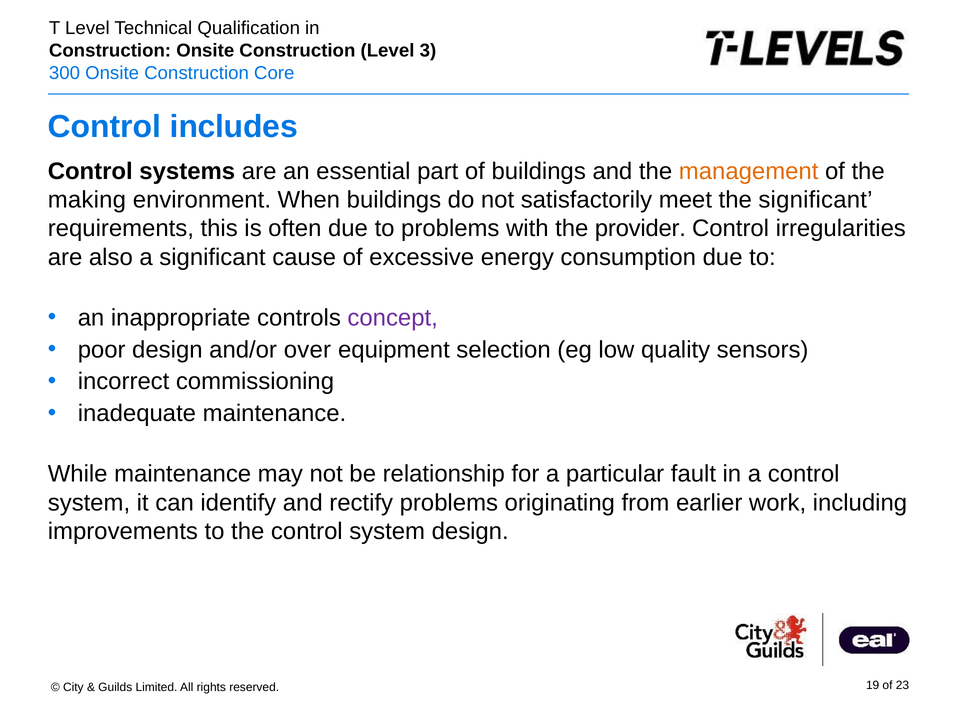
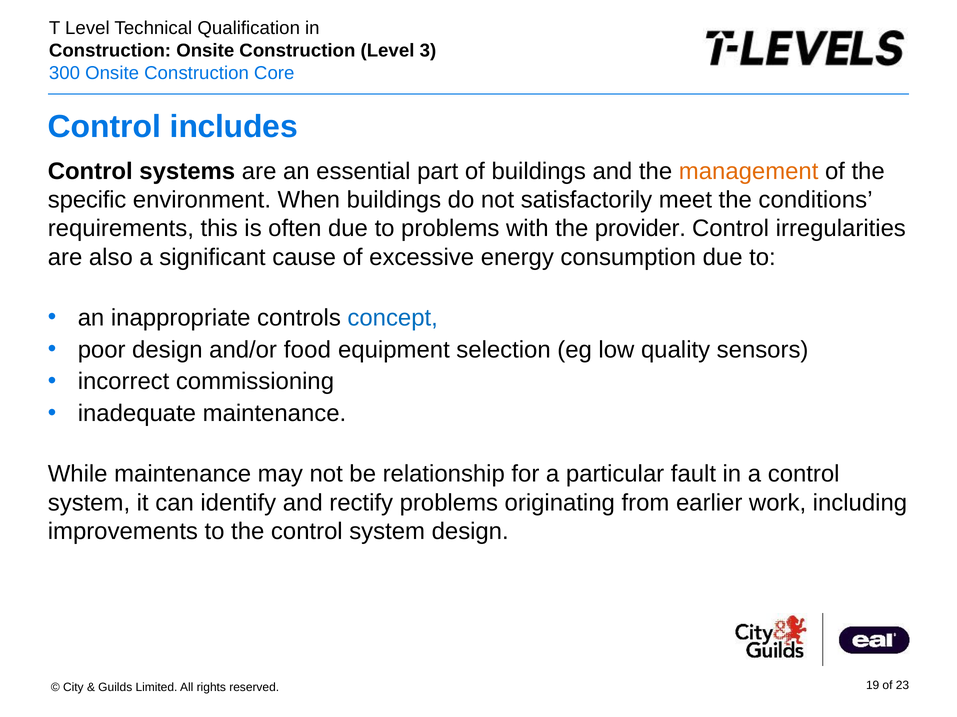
making: making -> specific
the significant: significant -> conditions
concept colour: purple -> blue
over: over -> food
